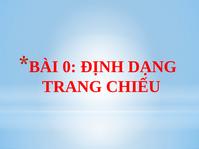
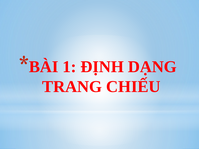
0: 0 -> 1
